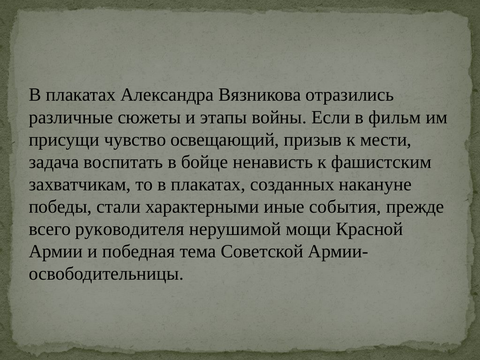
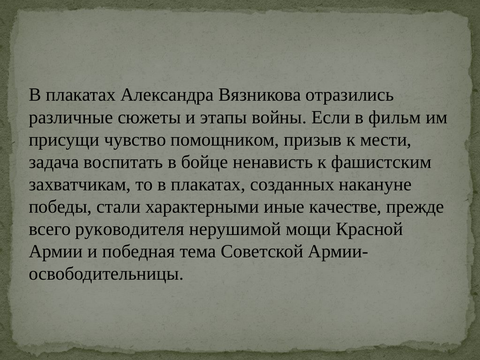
освещающий: освещающий -> помощником
события: события -> качестве
